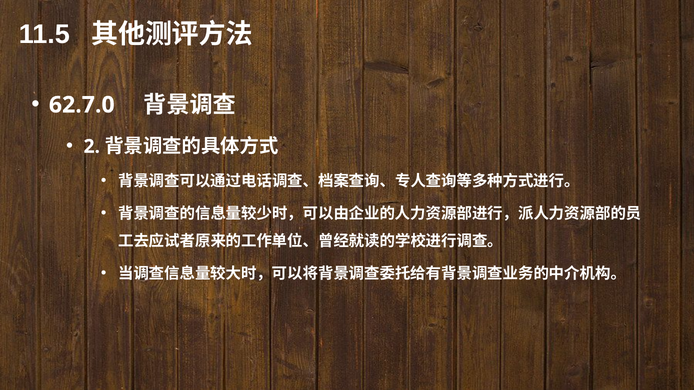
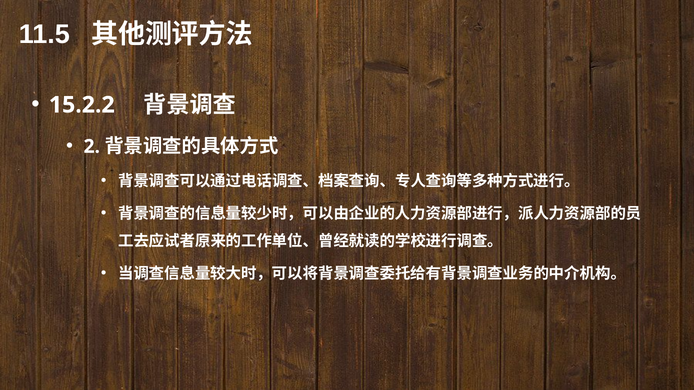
62.7.0: 62.7.0 -> 15.2.2
